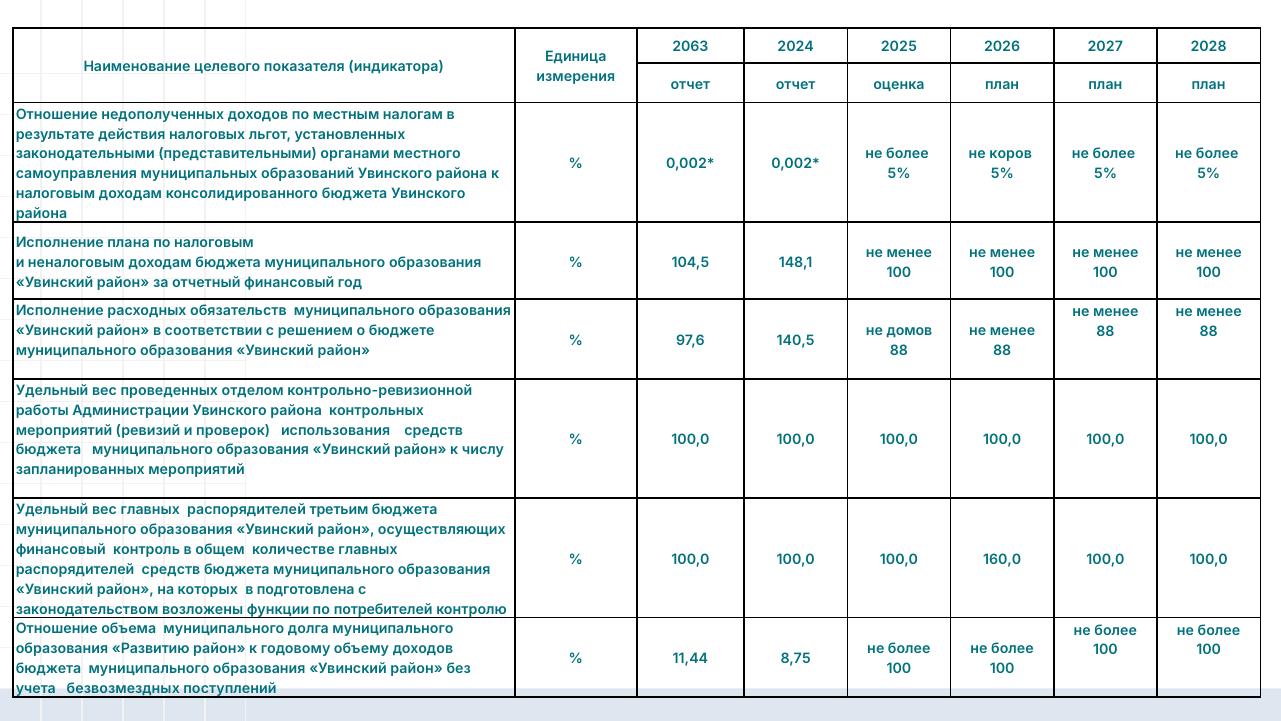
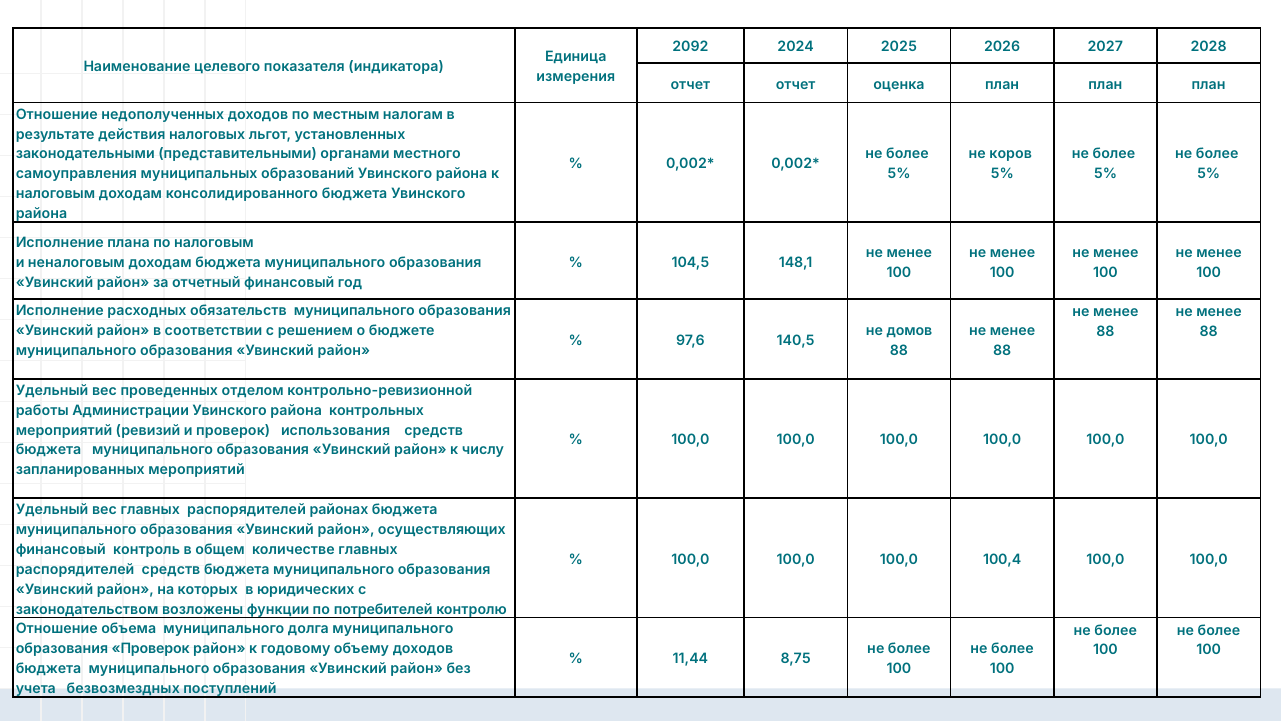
2063: 2063 -> 2092
третьим: третьим -> районах
160,0: 160,0 -> 100,4
подготовлена: подготовлена -> юридических
образования Развитию: Развитию -> Проверок
